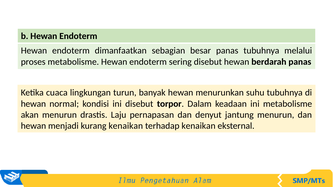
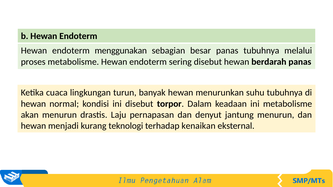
dimanfaatkan: dimanfaatkan -> menggunakan
kurang kenaikan: kenaikan -> teknologi
